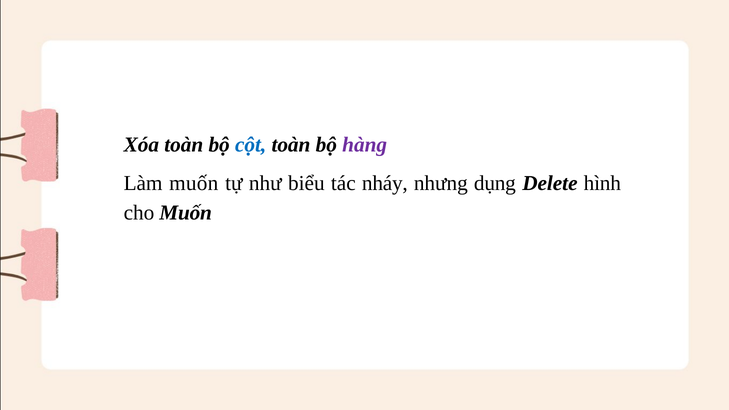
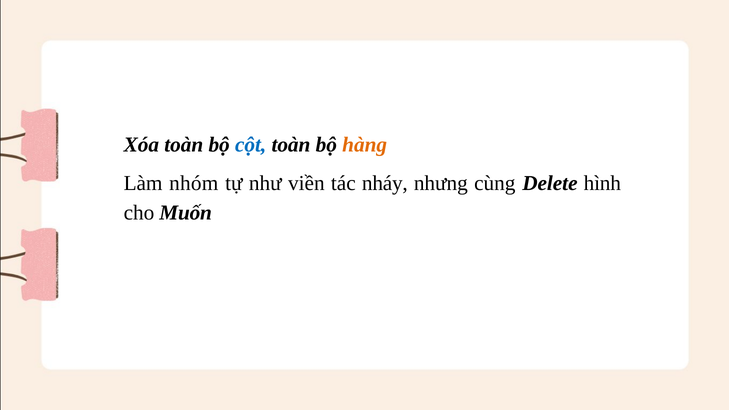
hàng colour: purple -> orange
Làm muốn: muốn -> nhóm
biểu: biểu -> viền
dụng: dụng -> cùng
